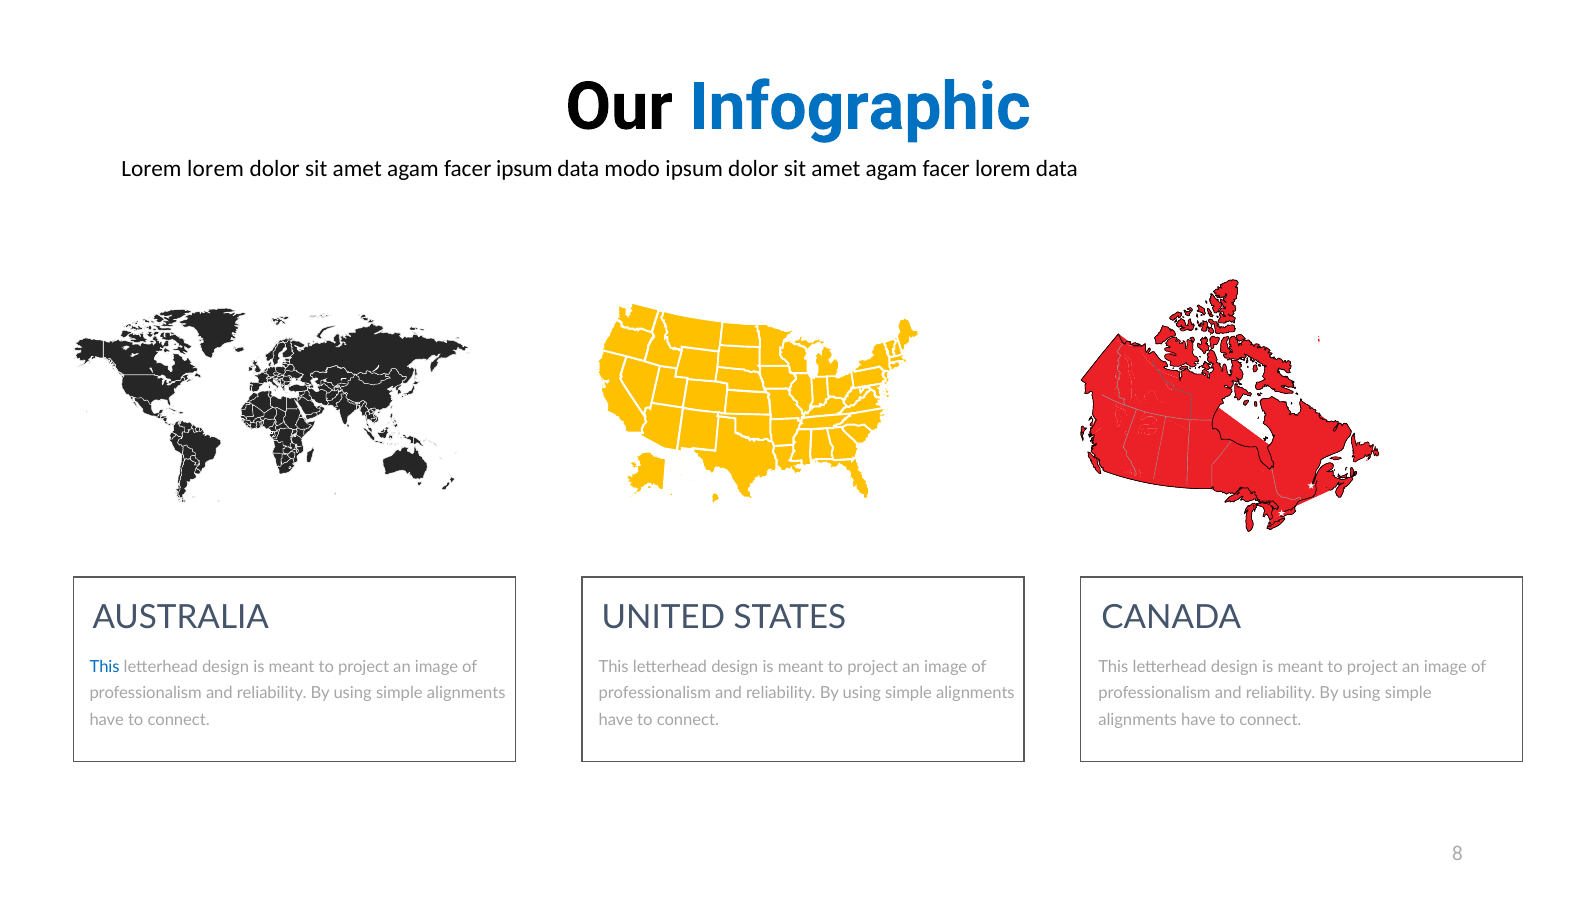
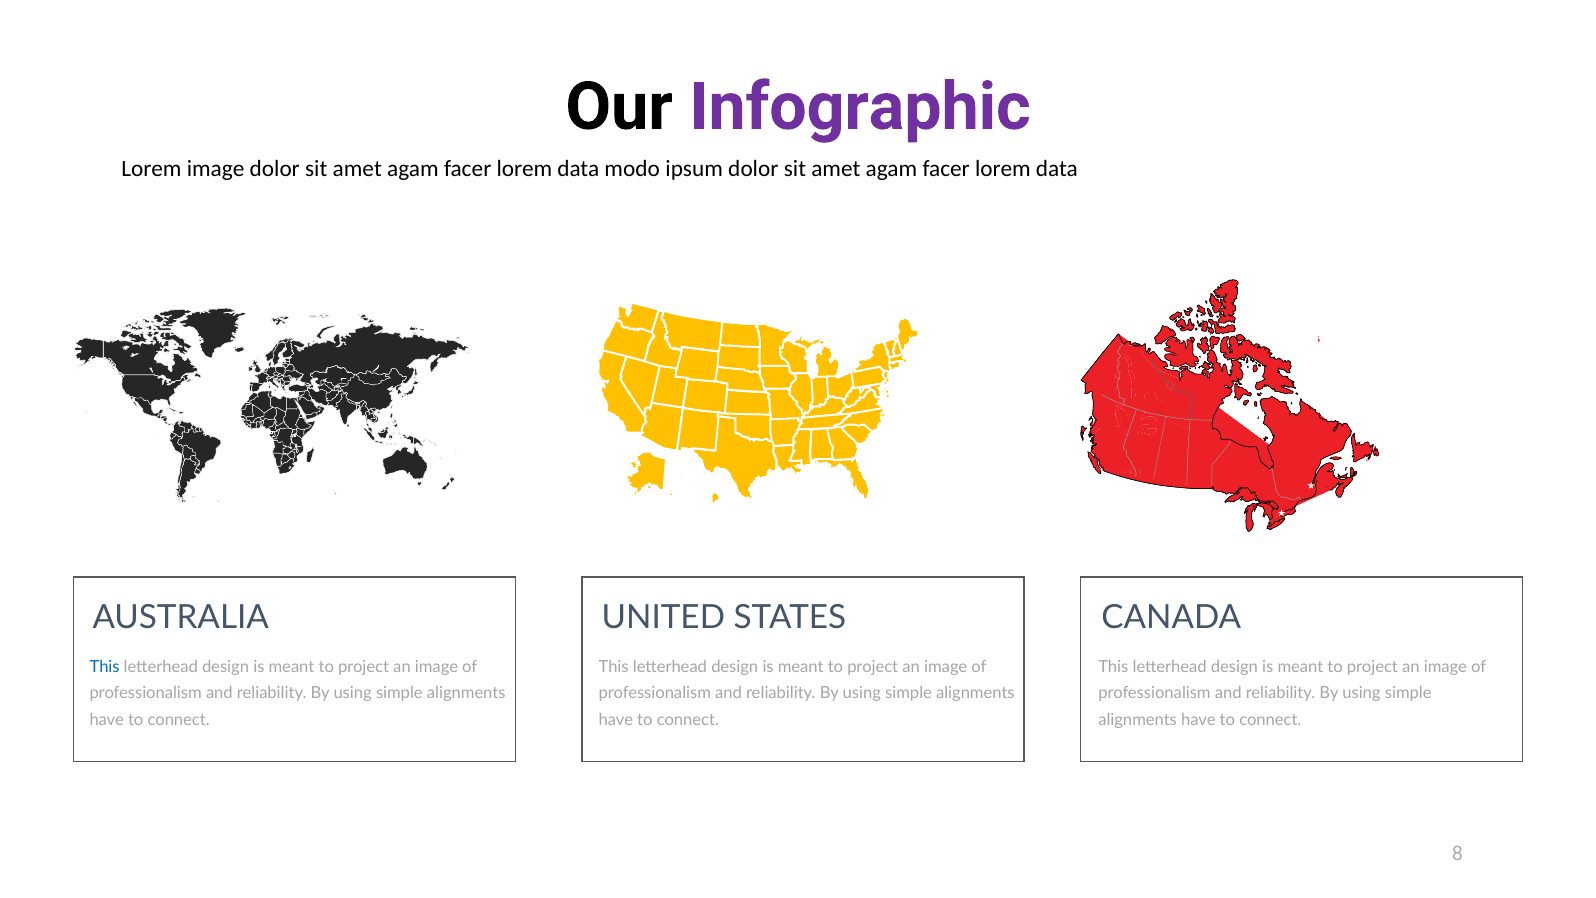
Infographic colour: blue -> purple
Lorem lorem: lorem -> image
ipsum at (524, 169): ipsum -> lorem
